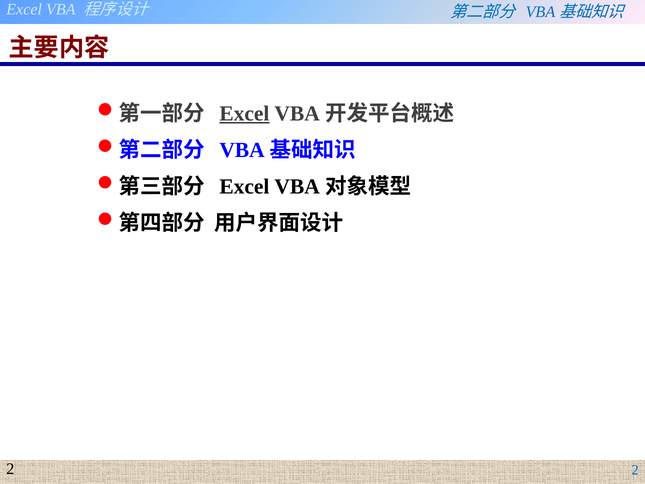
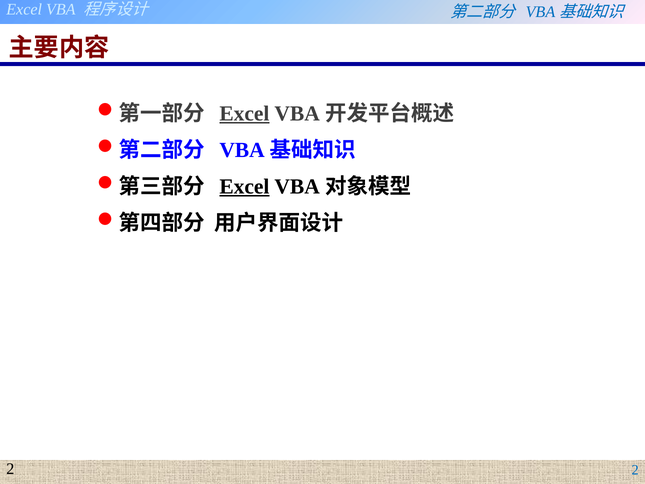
Excel at (244, 187) underline: none -> present
